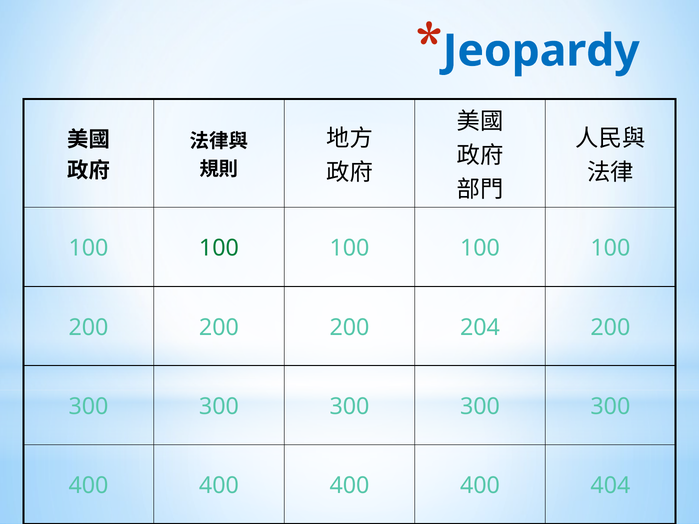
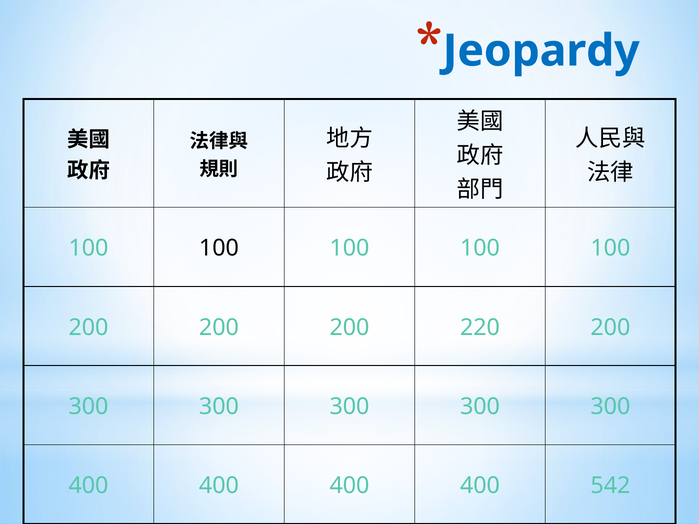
100 at (219, 248) colour: green -> black
204: 204 -> 220
404: 404 -> 542
